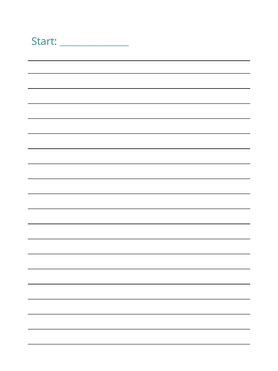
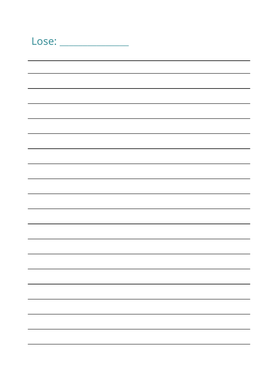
Start: Start -> Lose
